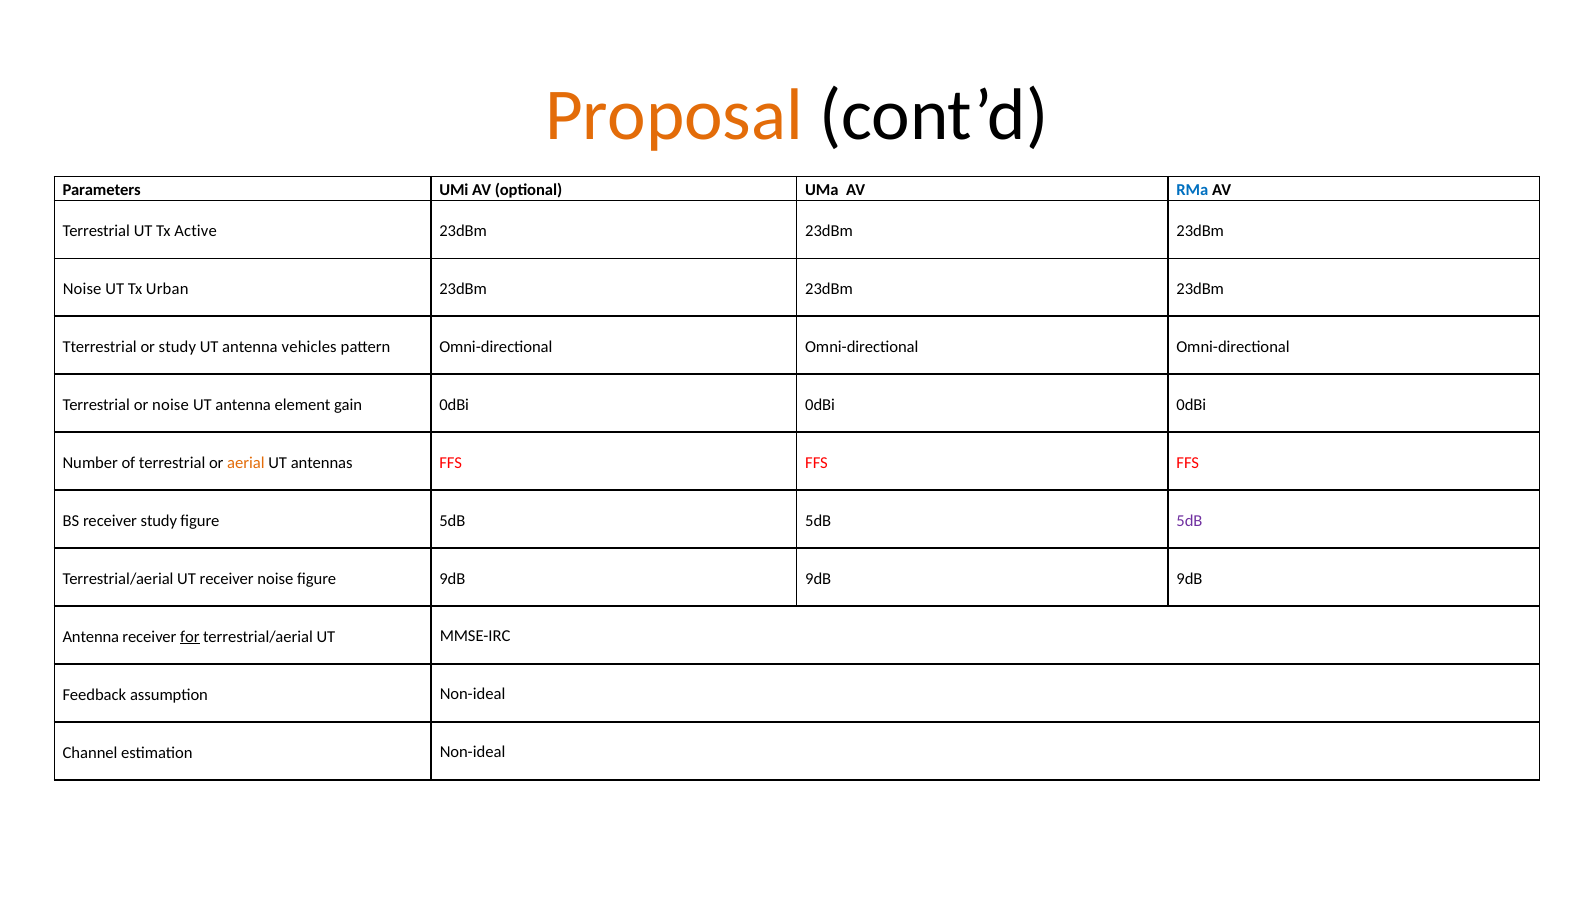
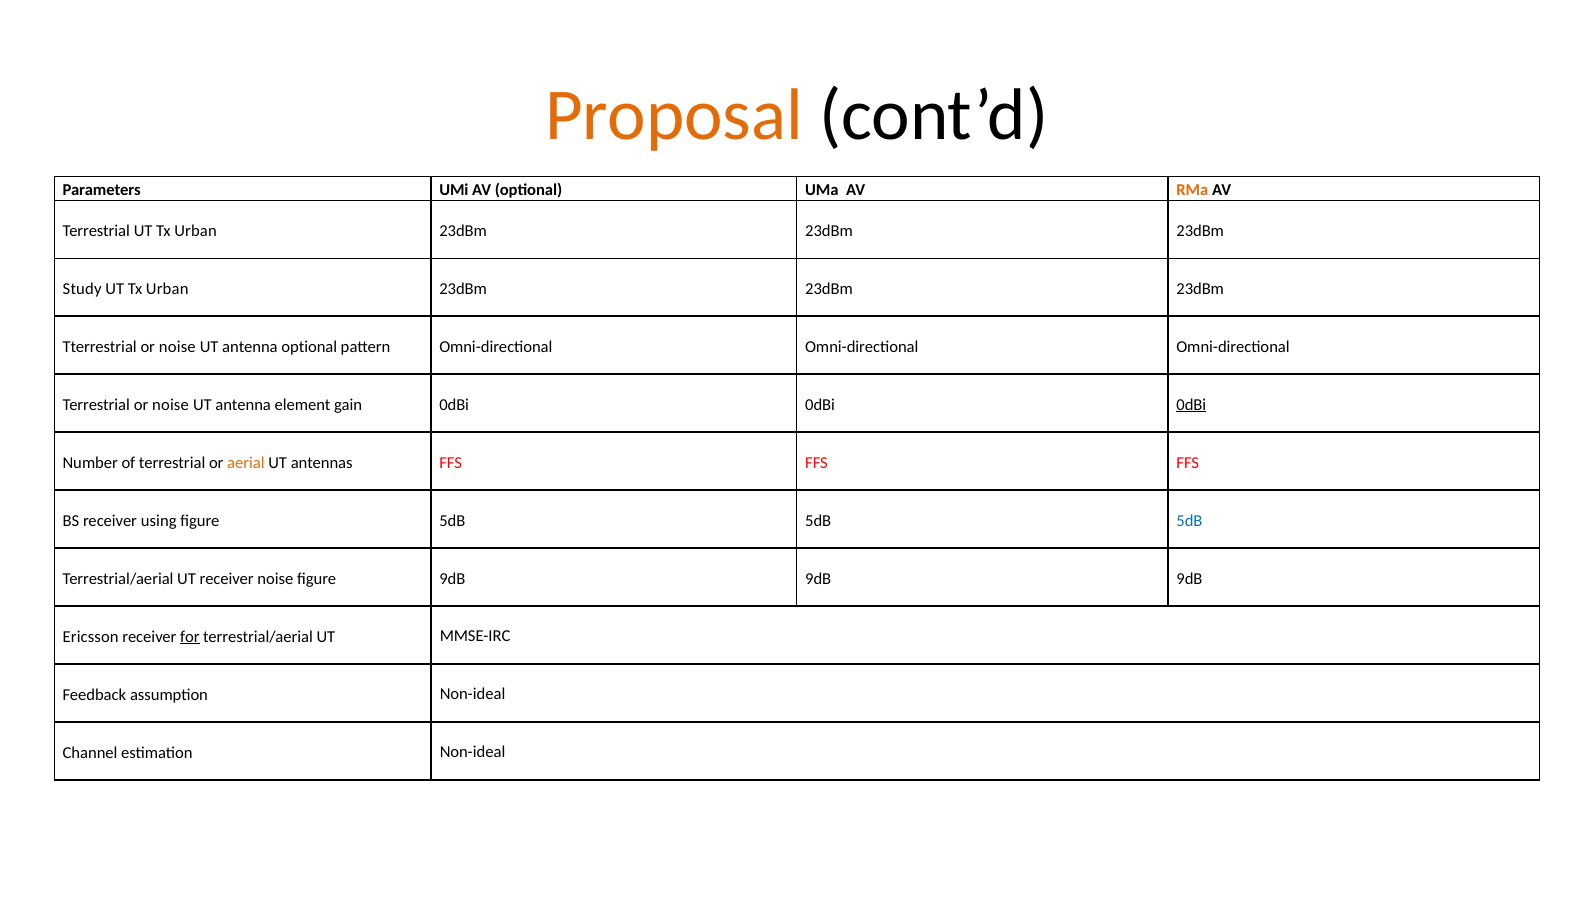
RMa colour: blue -> orange
Terrestrial UT Tx Active: Active -> Urban
Noise at (82, 289): Noise -> Study
Tterrestrial or study: study -> noise
antenna vehicles: vehicles -> optional
0dBi at (1191, 405) underline: none -> present
receiver study: study -> using
5dB at (1189, 520) colour: purple -> blue
Antenna at (91, 636): Antenna -> Ericsson
